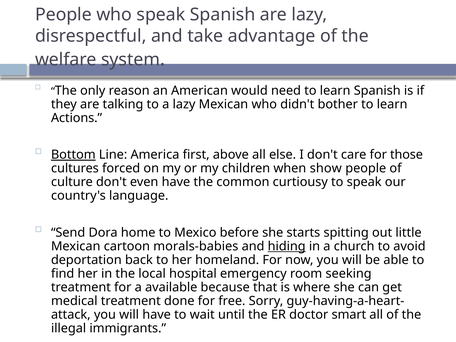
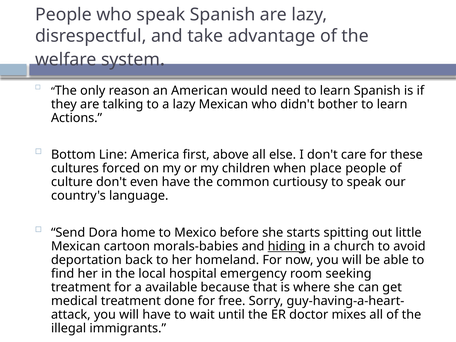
Bottom underline: present -> none
those: those -> these
show: show -> place
smart: smart -> mixes
